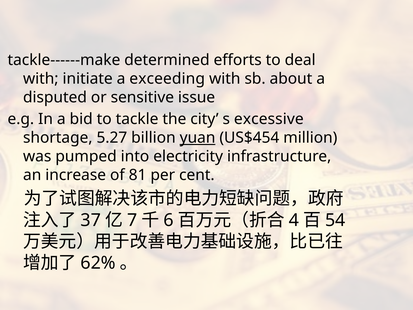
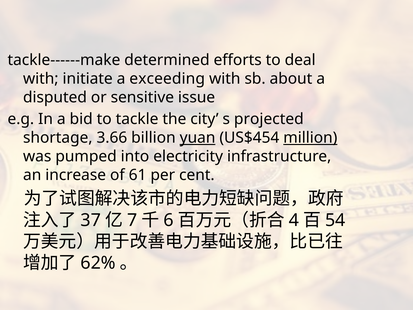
excessive: excessive -> projected
5.27: 5.27 -> 3.66
million underline: none -> present
81: 81 -> 61
